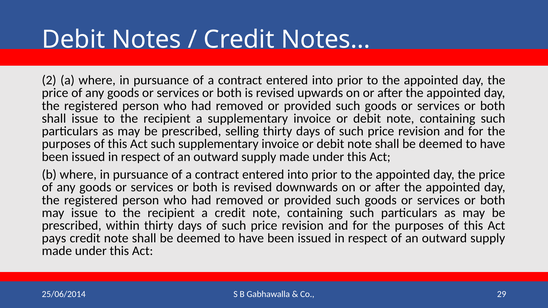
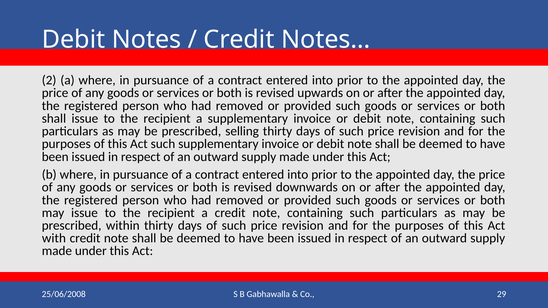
pays: pays -> with
25/06/2014: 25/06/2014 -> 25/06/2008
